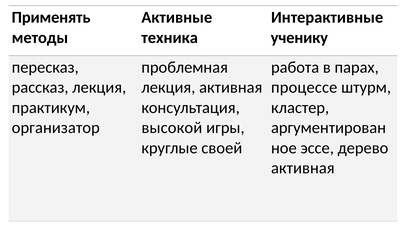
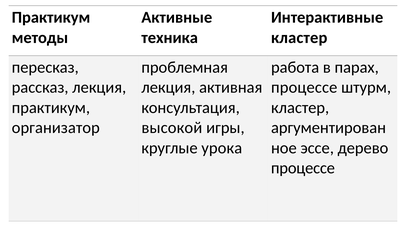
Применять at (51, 17): Применять -> Практикум
ученику at (299, 38): ученику -> кластер
своей: своей -> урока
активная at (303, 168): активная -> процессе
